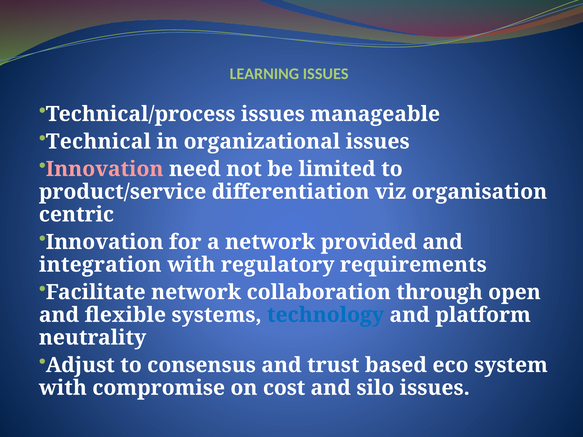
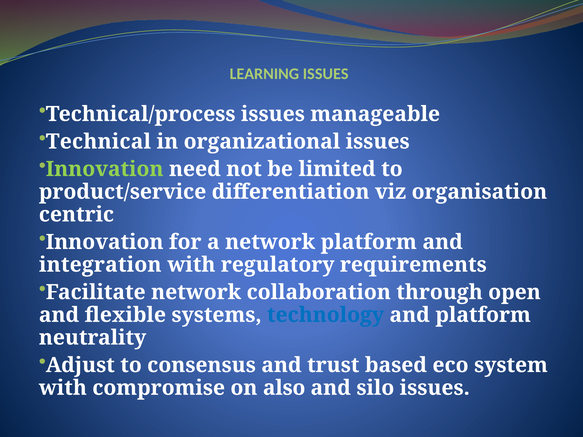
Innovation at (105, 169) colour: pink -> light green
network provided: provided -> platform
cost: cost -> also
